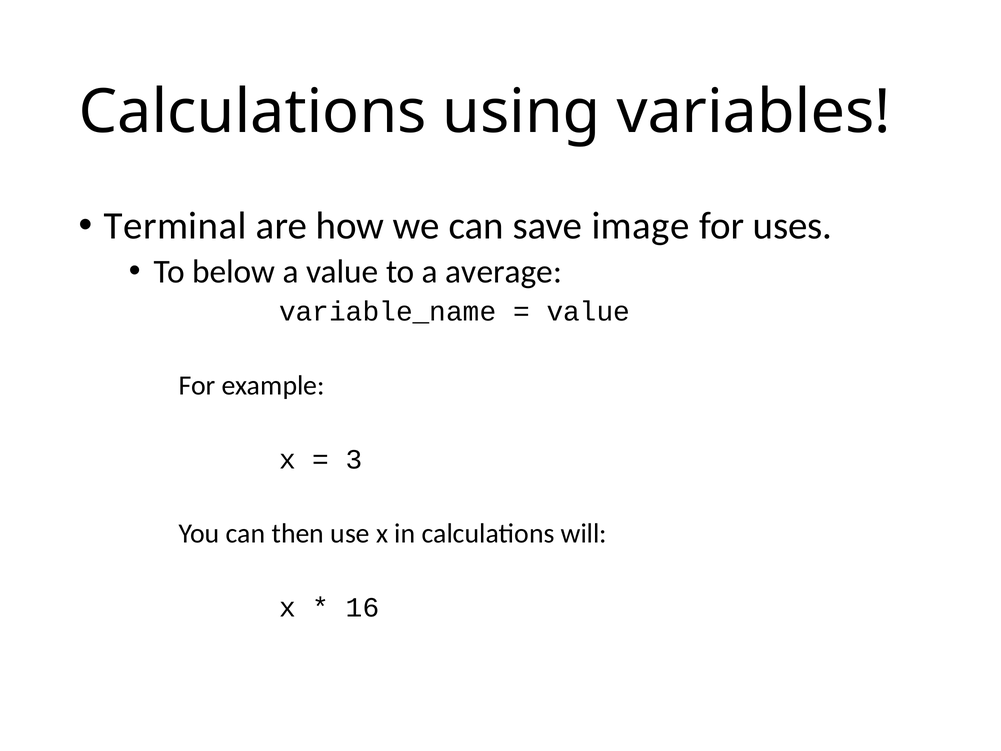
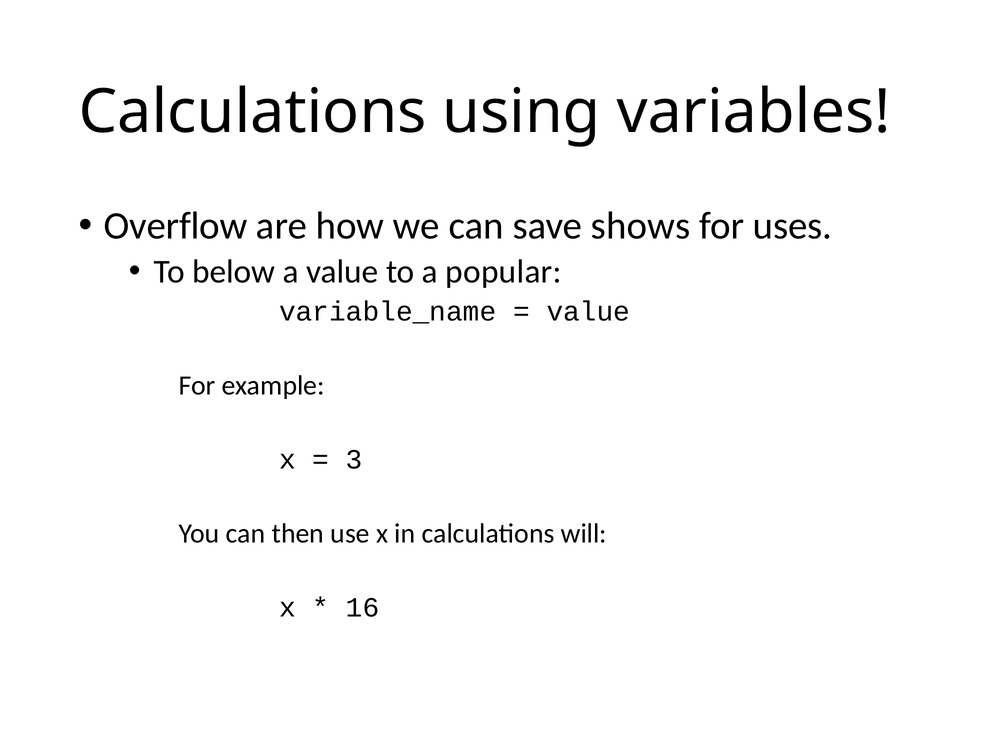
Terminal: Terminal -> Overflow
image: image -> shows
average: average -> popular
